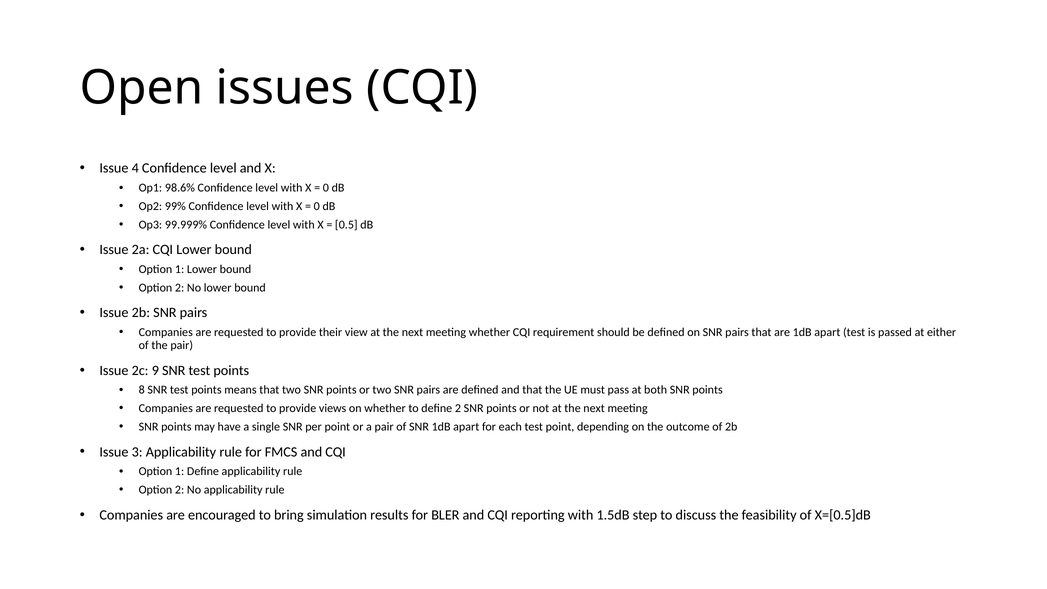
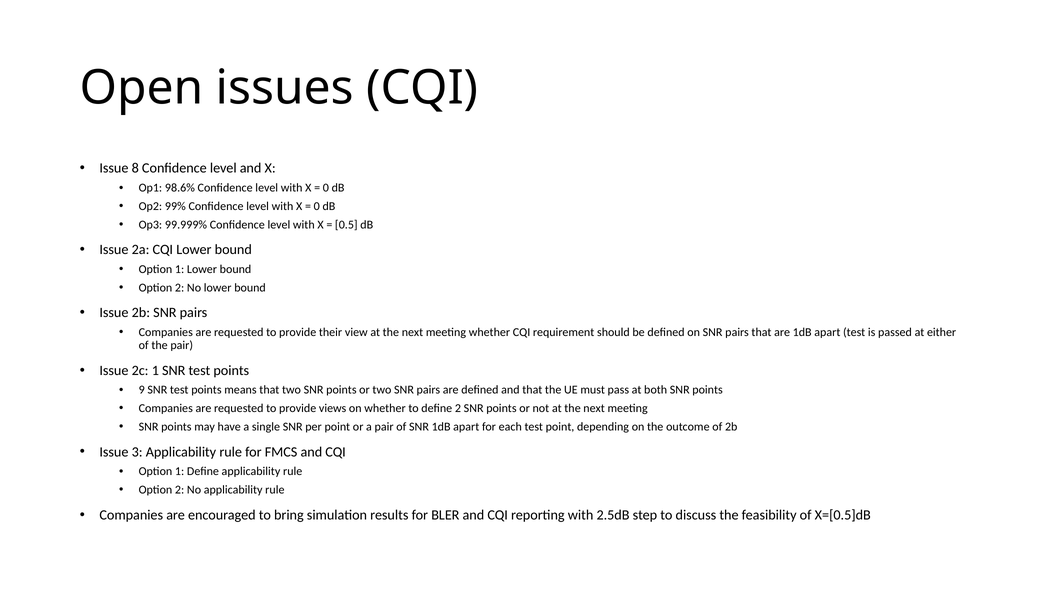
4: 4 -> 8
2c 9: 9 -> 1
8: 8 -> 9
1.5dB: 1.5dB -> 2.5dB
